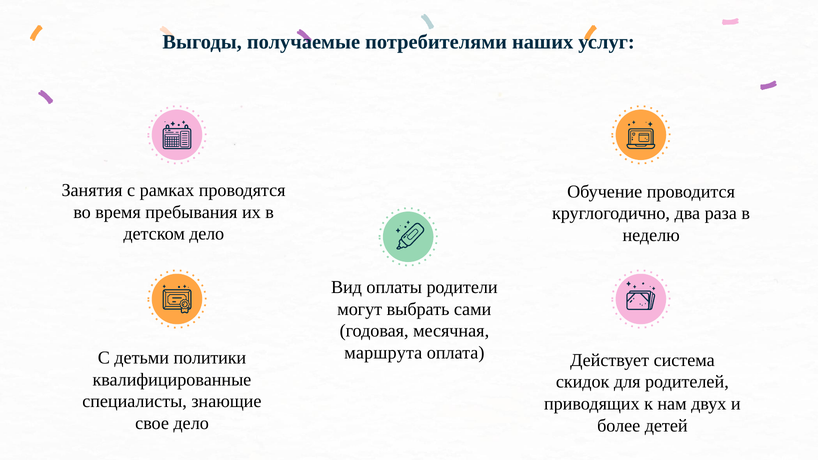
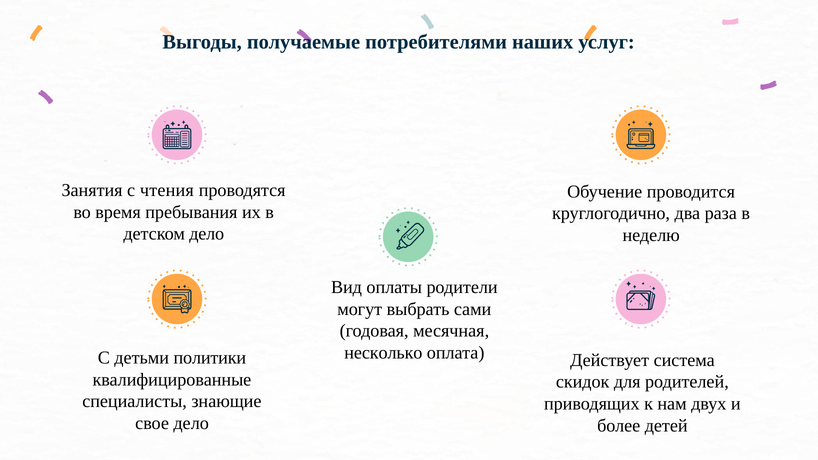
рамках: рамках -> чтения
маршрута: маршрута -> несколько
